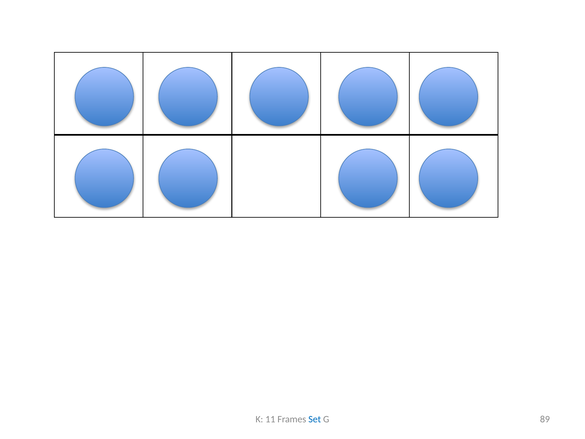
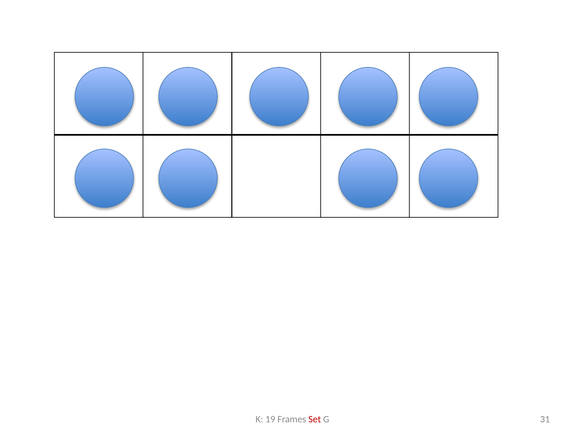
11: 11 -> 19
Set colour: blue -> red
89: 89 -> 31
